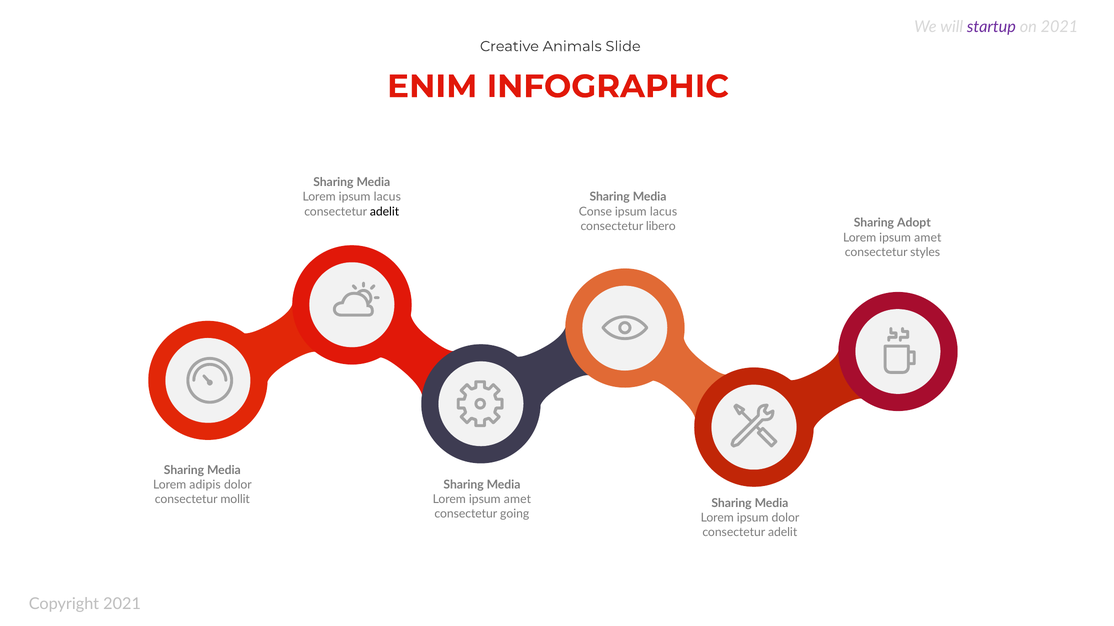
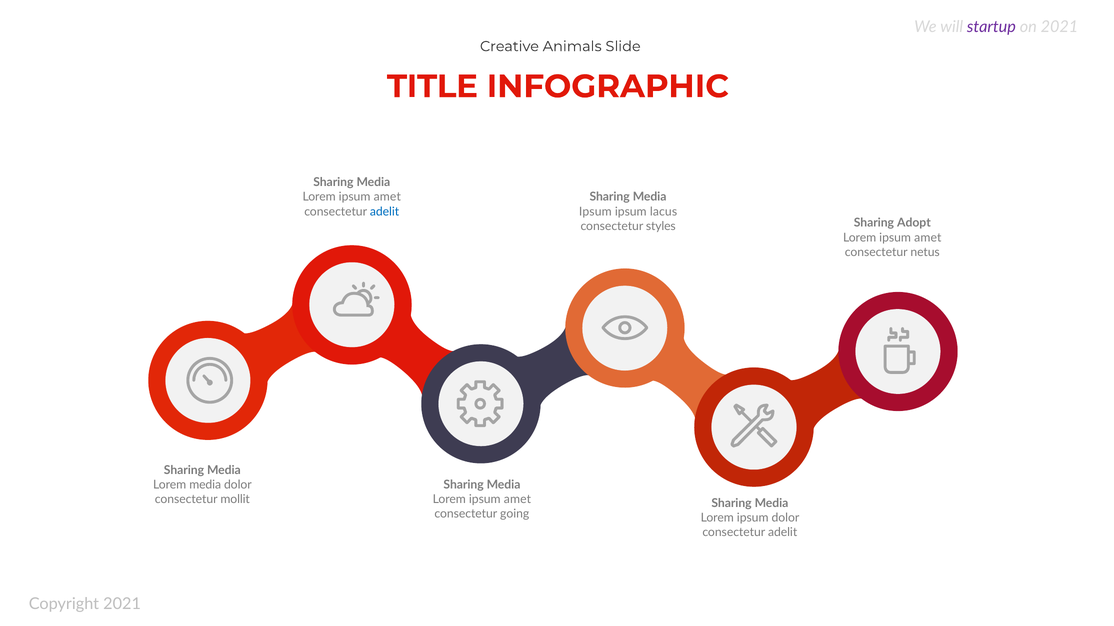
ENIM: ENIM -> TITLE
lacus at (387, 197): lacus -> amet
adelit at (385, 212) colour: black -> blue
Conse at (595, 212): Conse -> Ipsum
libero: libero -> styles
styles: styles -> netus
Lorem adipis: adipis -> media
